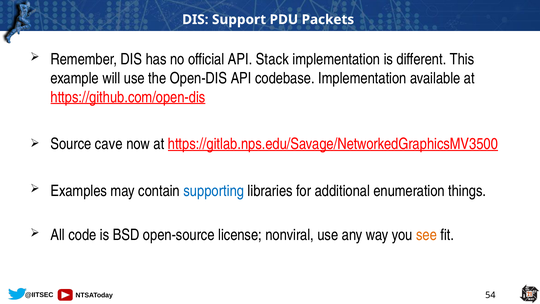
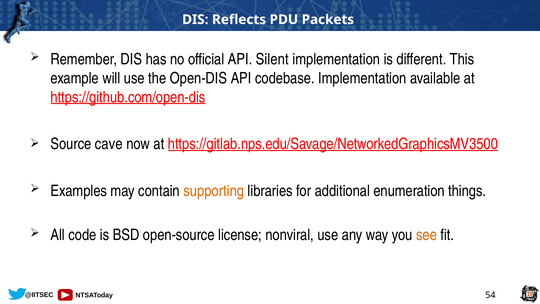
Support: Support -> Reflects
Stack: Stack -> Silent
supporting colour: blue -> orange
